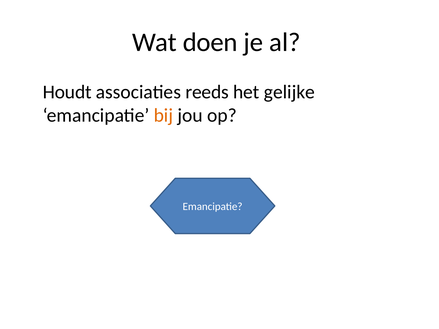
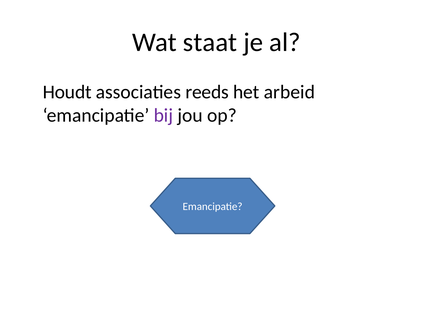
doen: doen -> staat
gelijke: gelijke -> arbeid
bij colour: orange -> purple
